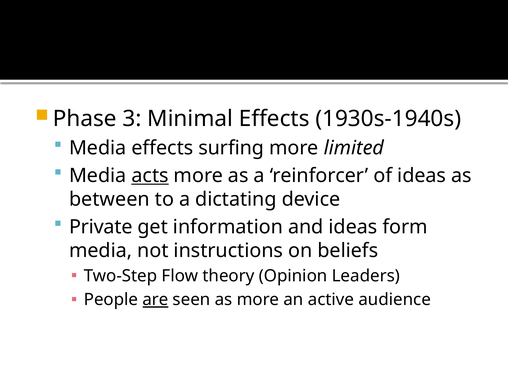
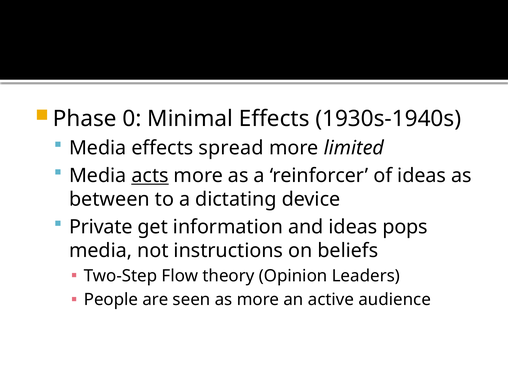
3: 3 -> 0
surfing: surfing -> spread
form: form -> pops
are underline: present -> none
